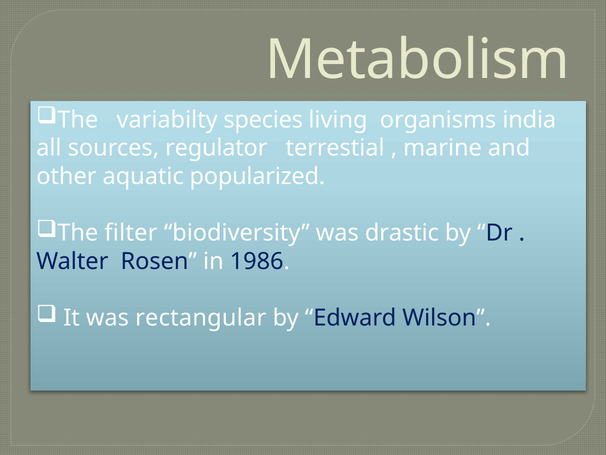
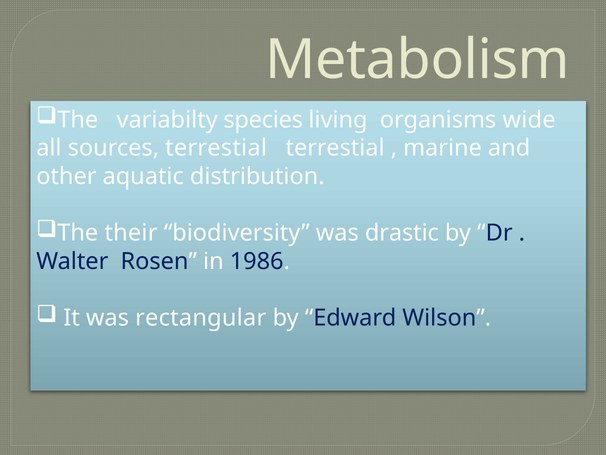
india: india -> wide
sources regulator: regulator -> terrestial
popularized: popularized -> distribution
filter: filter -> their
